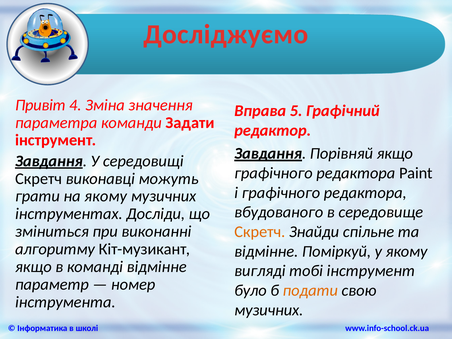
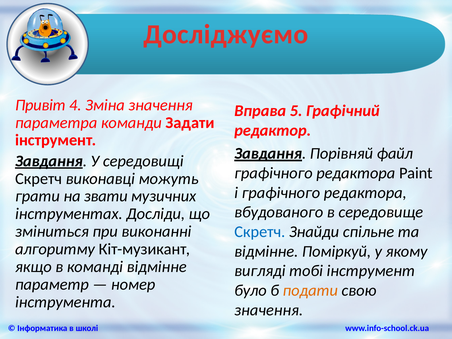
Порівняй якщо: якщо -> файл
на якому: якому -> звати
Скретч at (260, 232) colour: orange -> blue
музичних at (269, 310): музичних -> значення
